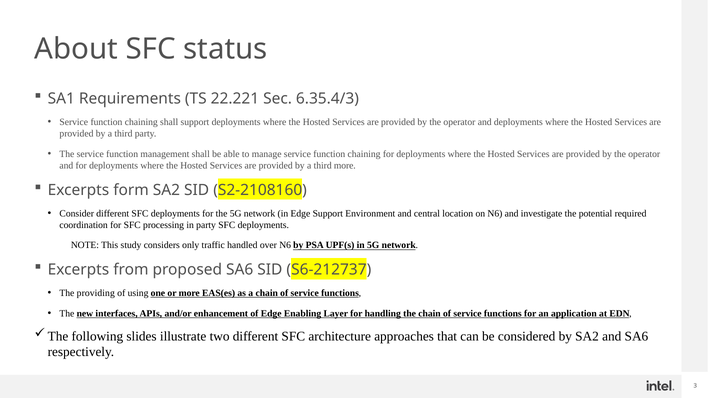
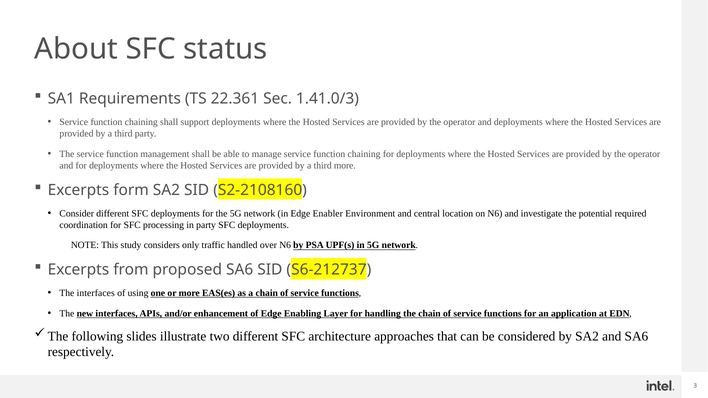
22.221: 22.221 -> 22.361
6.35.4/3: 6.35.4/3 -> 1.41.0/3
Edge Support: Support -> Enabler
The providing: providing -> interfaces
